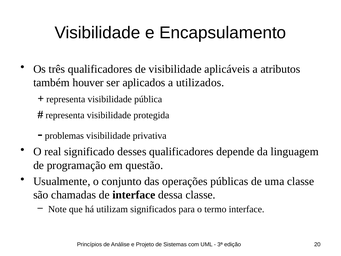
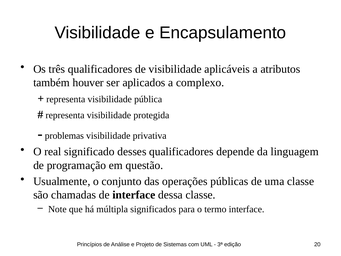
utilizados: utilizados -> complexo
utilizam: utilizam -> múltipla
